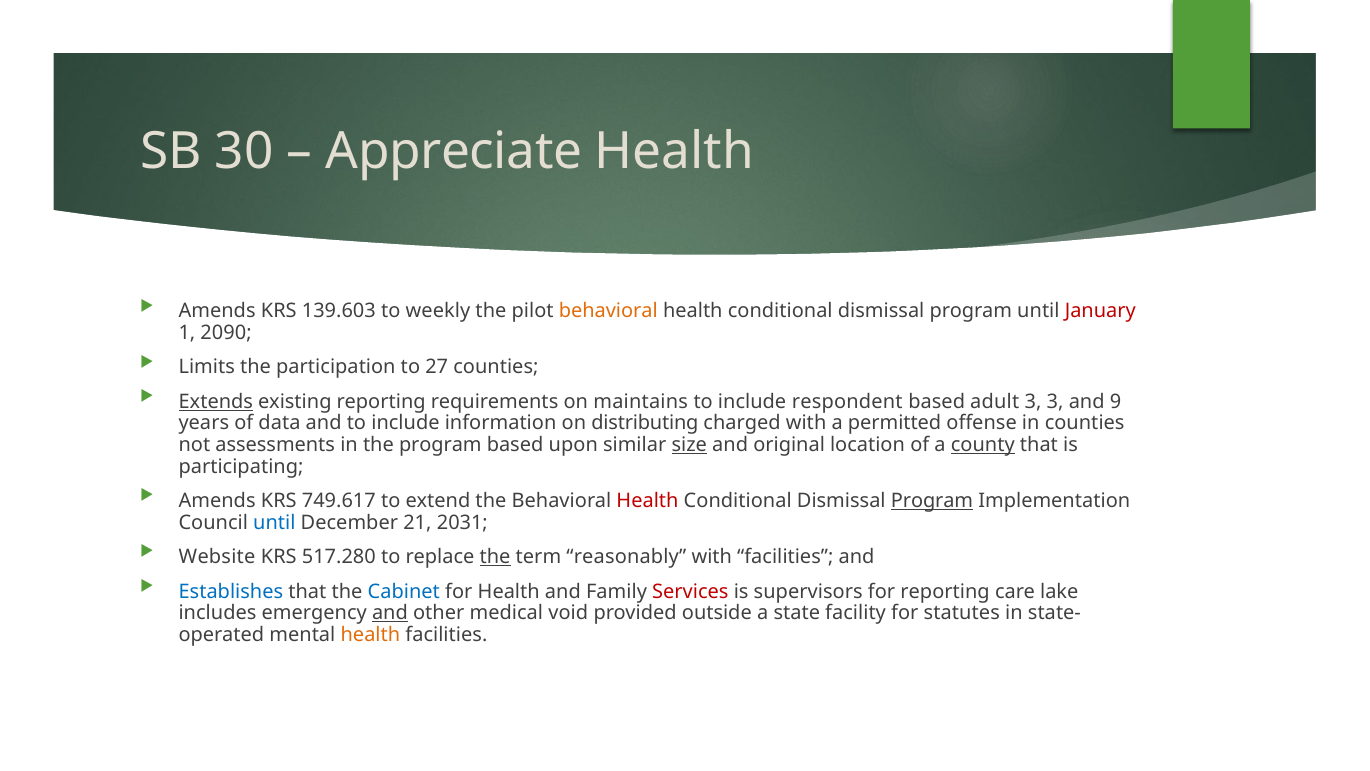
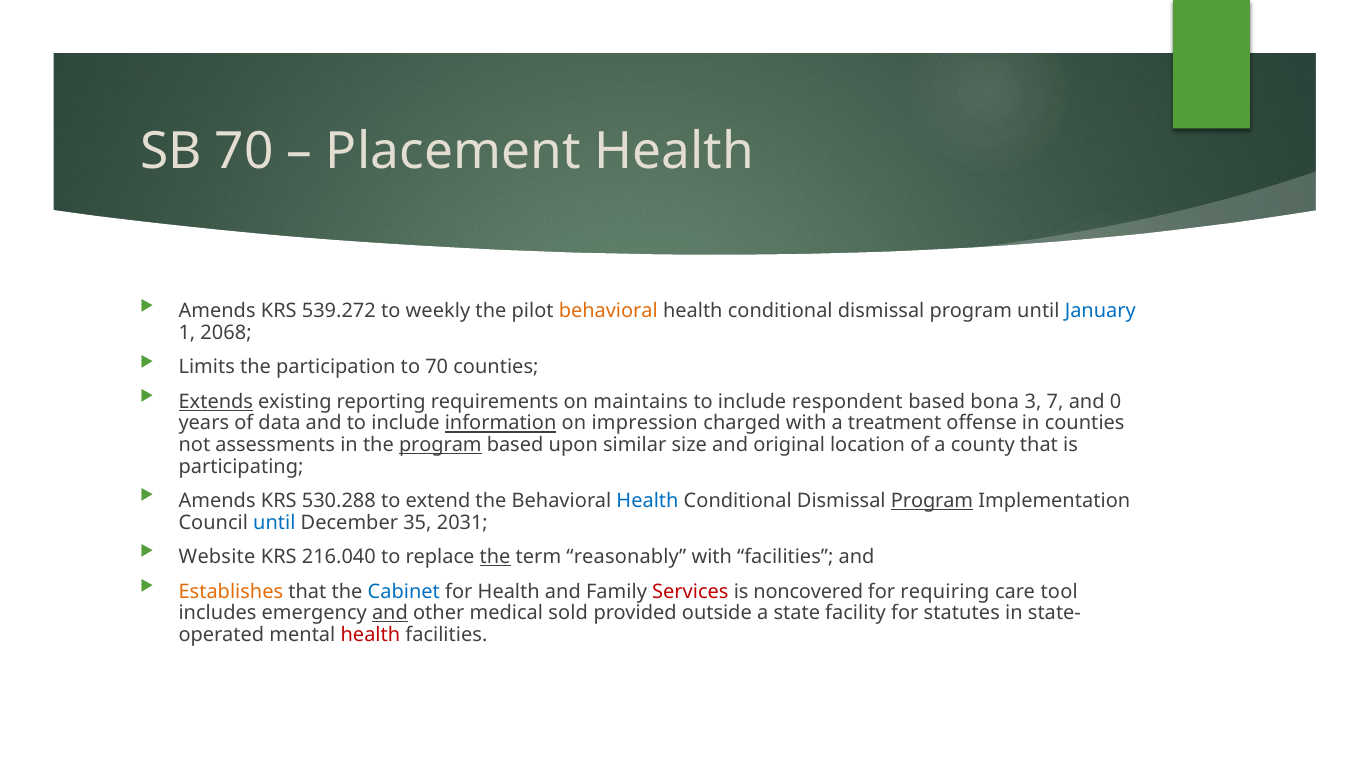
SB 30: 30 -> 70
Appreciate: Appreciate -> Placement
139.603: 139.603 -> 539.272
January colour: red -> blue
2090: 2090 -> 2068
to 27: 27 -> 70
adult: adult -> bona
3 3: 3 -> 7
9: 9 -> 0
information underline: none -> present
distributing: distributing -> impression
permitted: permitted -> treatment
program at (440, 445) underline: none -> present
size underline: present -> none
county underline: present -> none
749.617: 749.617 -> 530.288
Health at (648, 501) colour: red -> blue
21: 21 -> 35
517.280: 517.280 -> 216.040
Establishes colour: blue -> orange
supervisors: supervisors -> noncovered
for reporting: reporting -> requiring
lake: lake -> tool
void: void -> sold
health at (370, 634) colour: orange -> red
